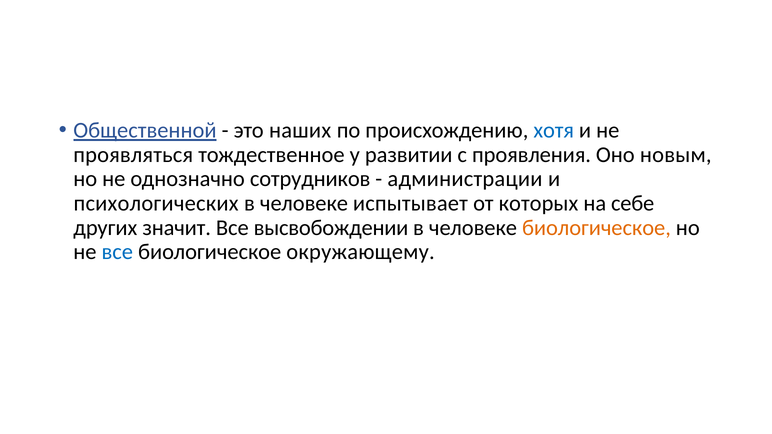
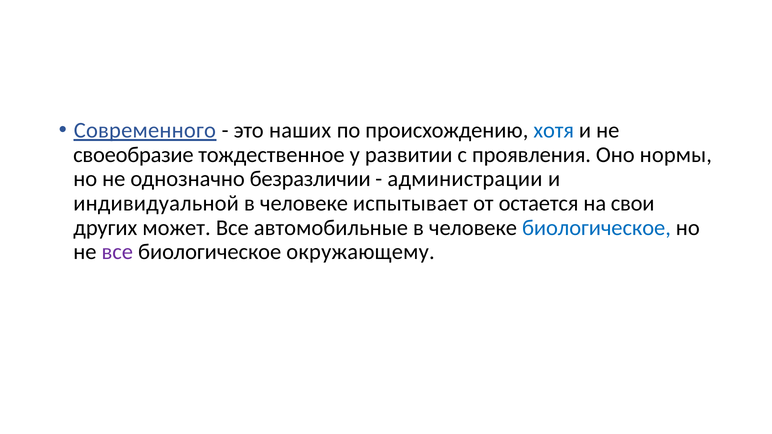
Общественной: Общественной -> Современного
проявляться: проявляться -> своеобразие
новым: новым -> нормы
сотрудников: сотрудников -> безразличии
психологических: психологических -> индивидуальной
которых: которых -> остается
себе: себе -> свои
значит: значит -> может
высвобождении: высвобождении -> автомобильные
биологическое at (596, 228) colour: orange -> blue
все at (117, 252) colour: blue -> purple
